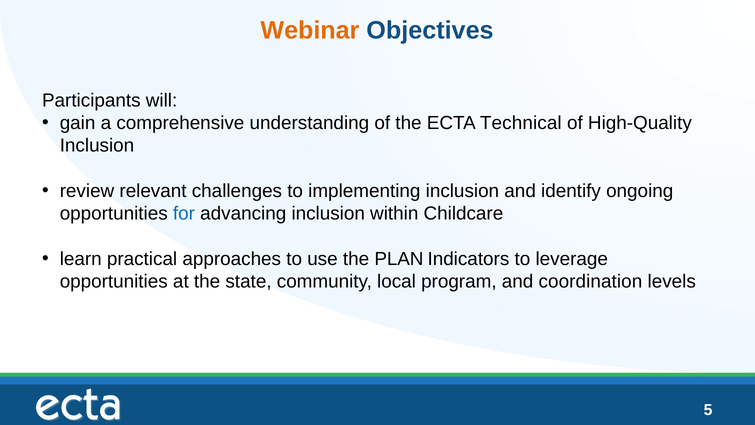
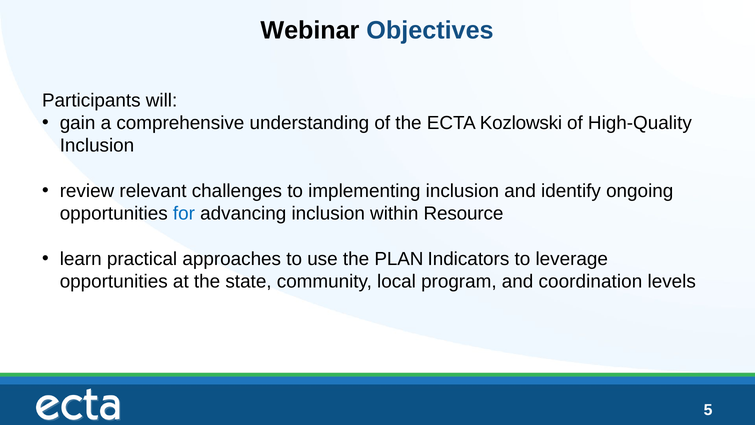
Webinar colour: orange -> black
Technical: Technical -> Kozlowski
Childcare: Childcare -> Resource
